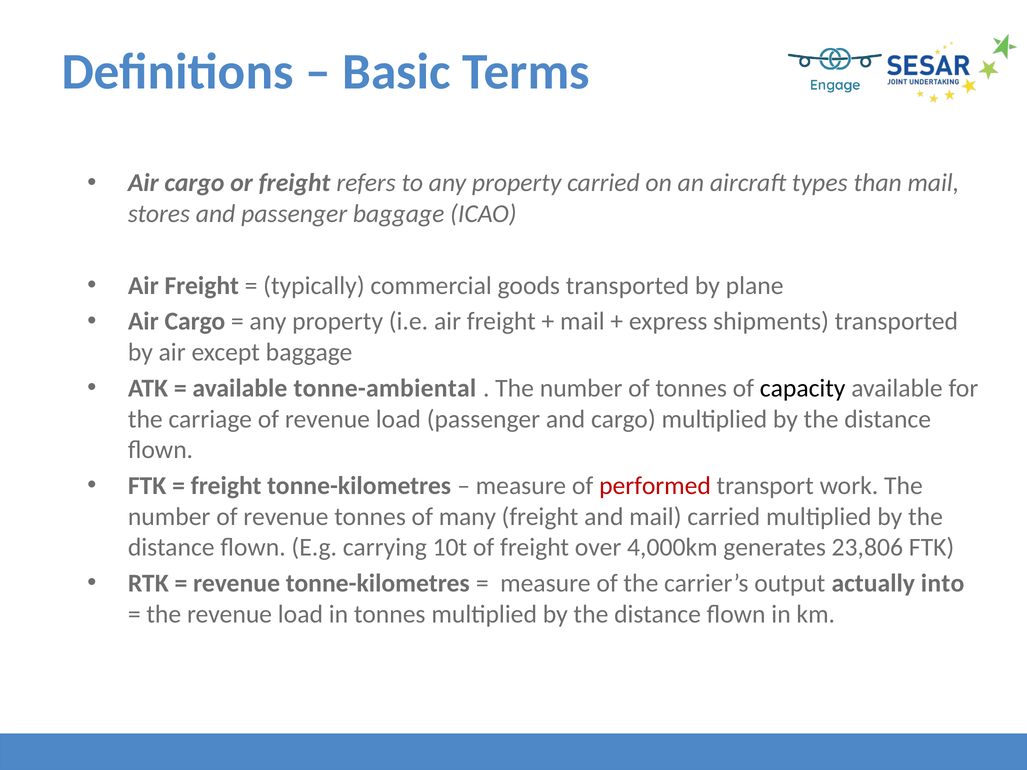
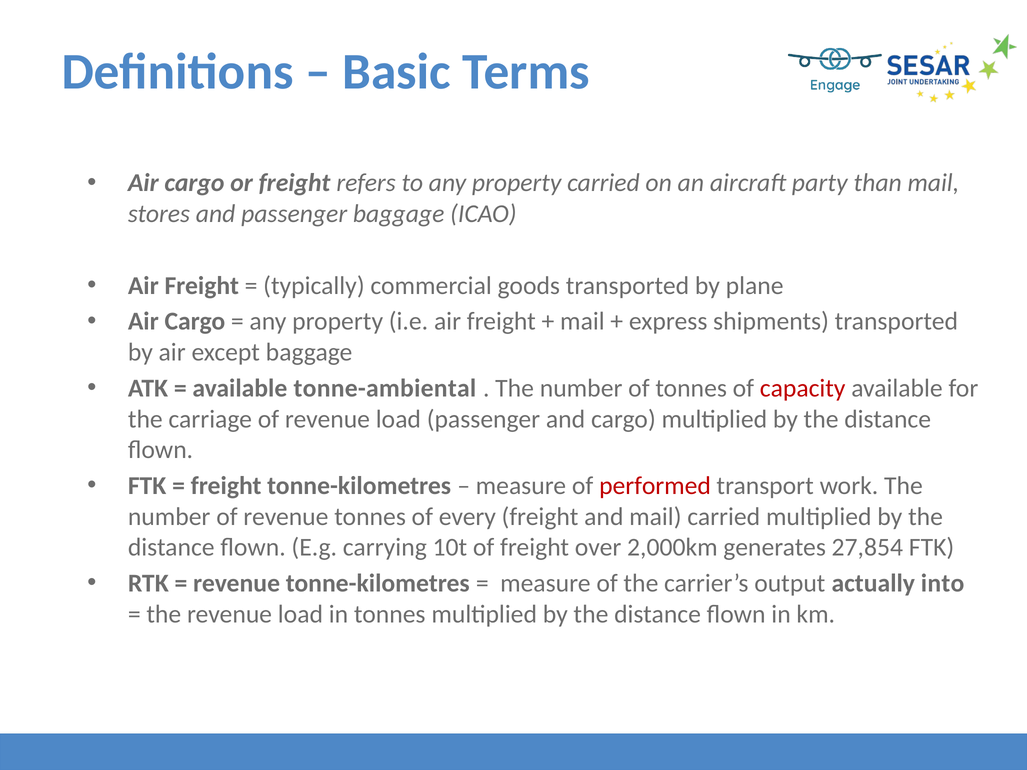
types: types -> party
capacity colour: black -> red
many: many -> every
4,000km: 4,000km -> 2,000km
23,806: 23,806 -> 27,854
